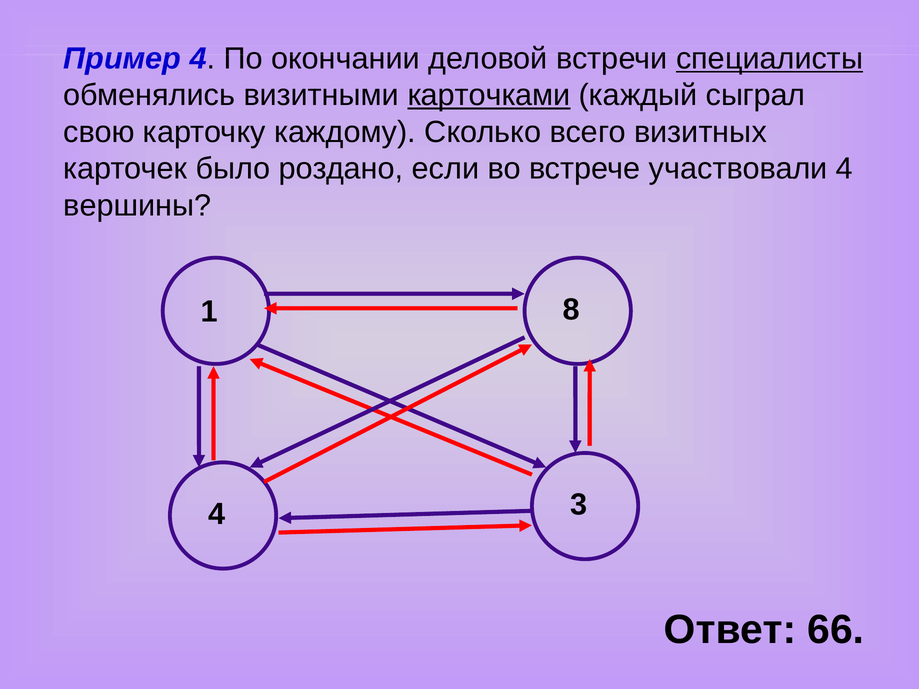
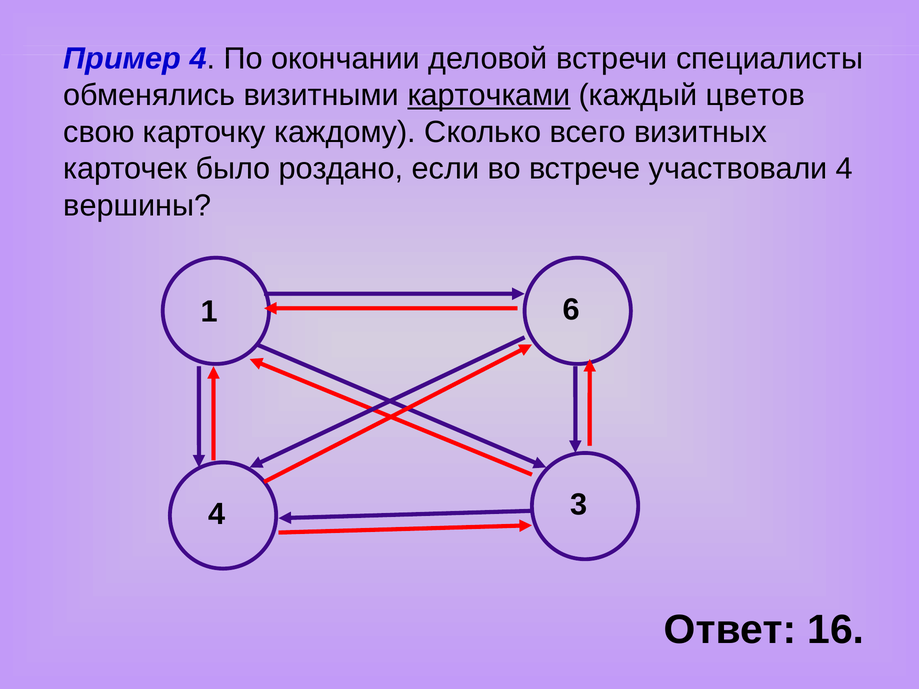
специалисты underline: present -> none
сыграл: сыграл -> цветов
8: 8 -> 6
66: 66 -> 16
